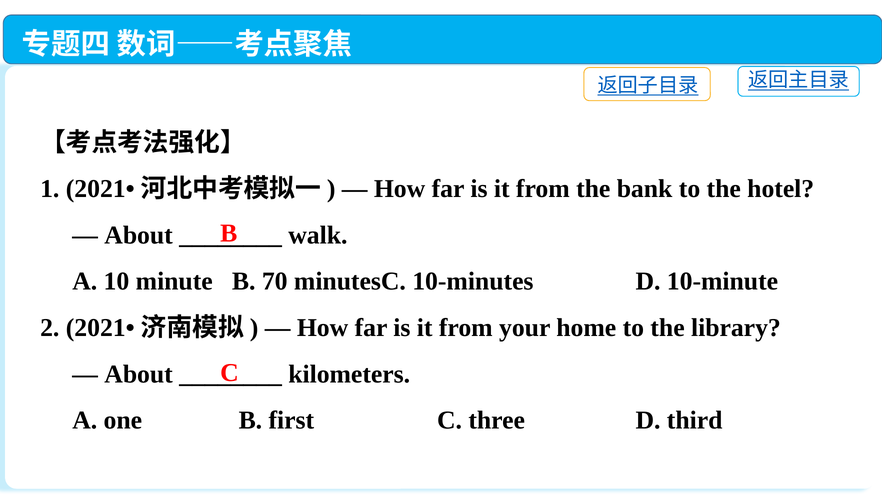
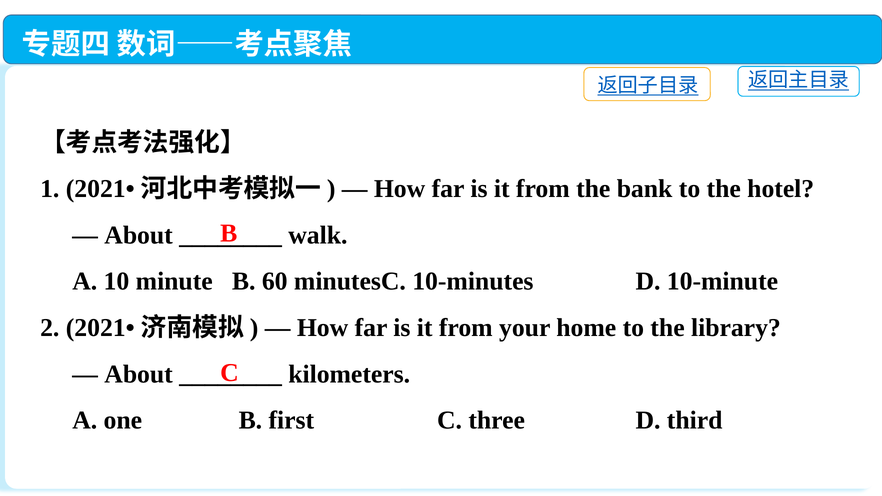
70: 70 -> 60
